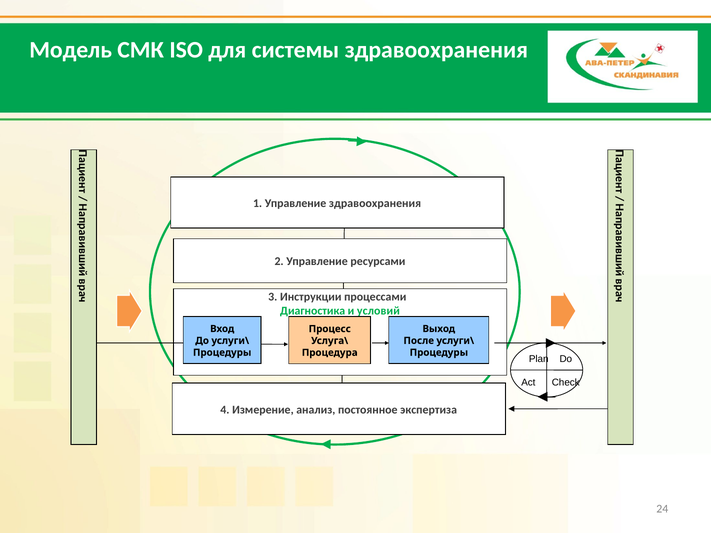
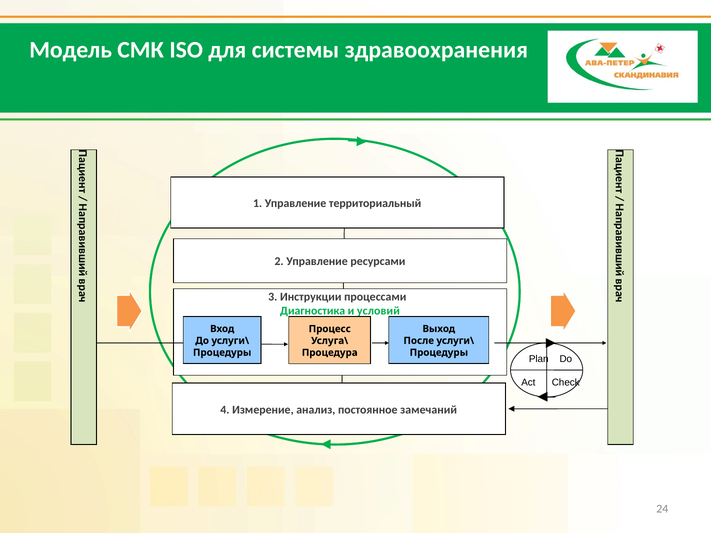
Управление здравоохранения: здравоохранения -> территориальный
экспертиза: экспертиза -> замечаний
